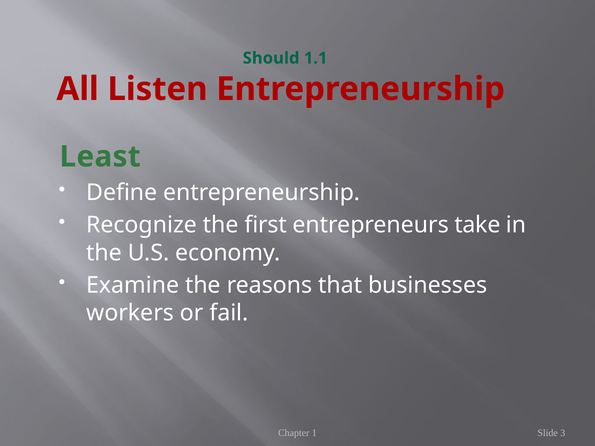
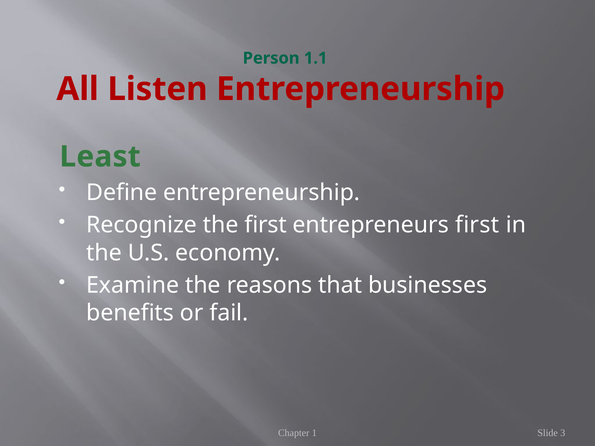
Should: Should -> Person
entrepreneurs take: take -> first
workers: workers -> benefits
